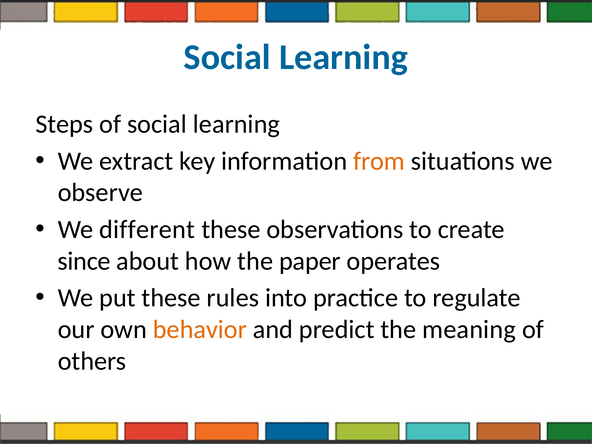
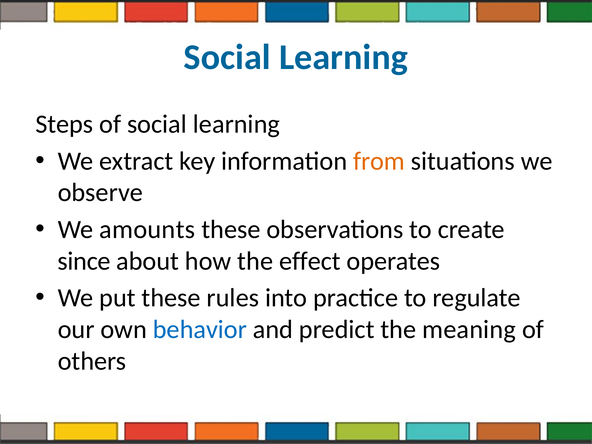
different: different -> amounts
paper: paper -> effect
behavior colour: orange -> blue
